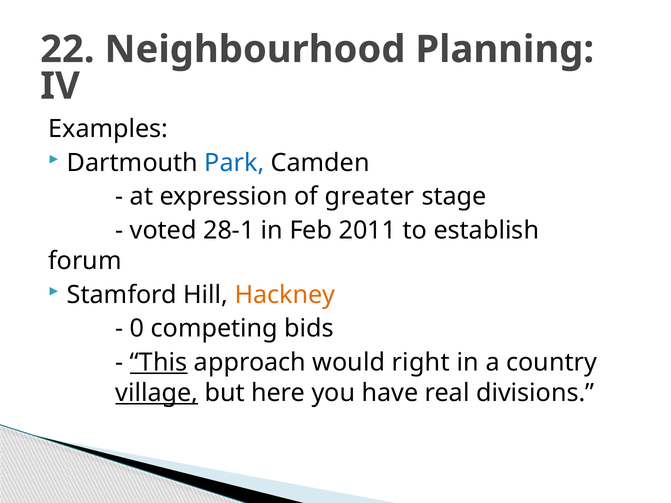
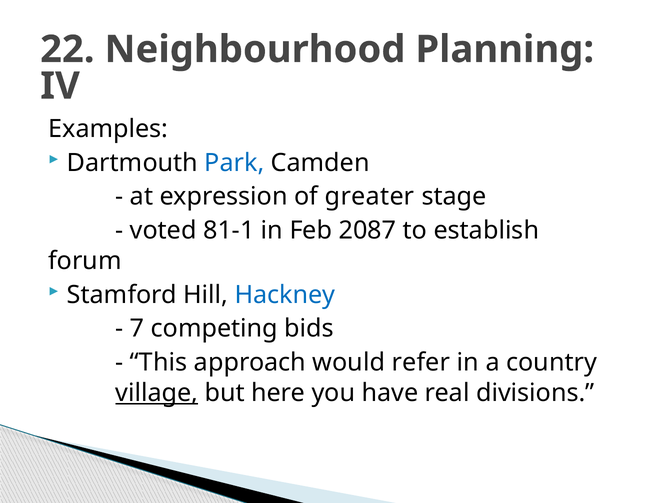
28-1: 28-1 -> 81-1
2011: 2011 -> 2087
Hackney colour: orange -> blue
0: 0 -> 7
This underline: present -> none
right: right -> refer
